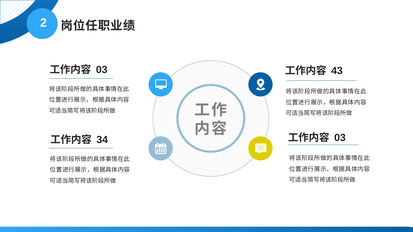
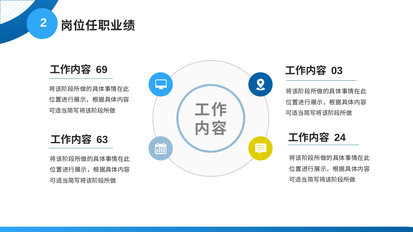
03 at (102, 70): 03 -> 69
43: 43 -> 03
03 at (340, 138): 03 -> 24
34: 34 -> 63
